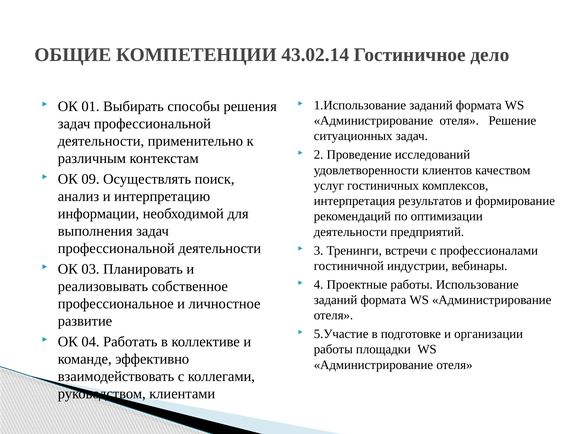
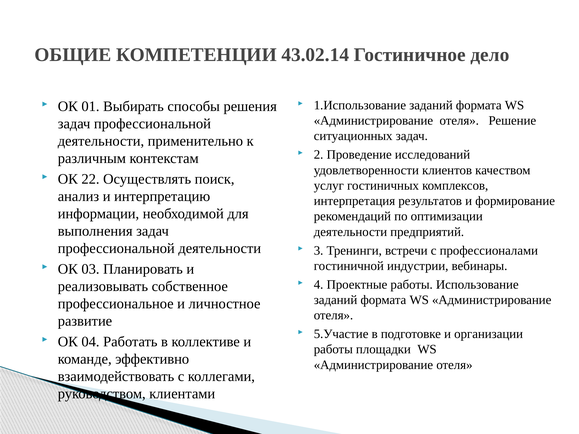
09: 09 -> 22
